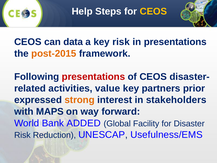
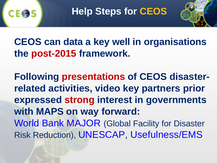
key risk: risk -> well
in presentations: presentations -> organisations
post-2015 colour: orange -> red
value: value -> video
strong colour: orange -> red
stakeholders: stakeholders -> governments
ADDED: ADDED -> MAJOR
